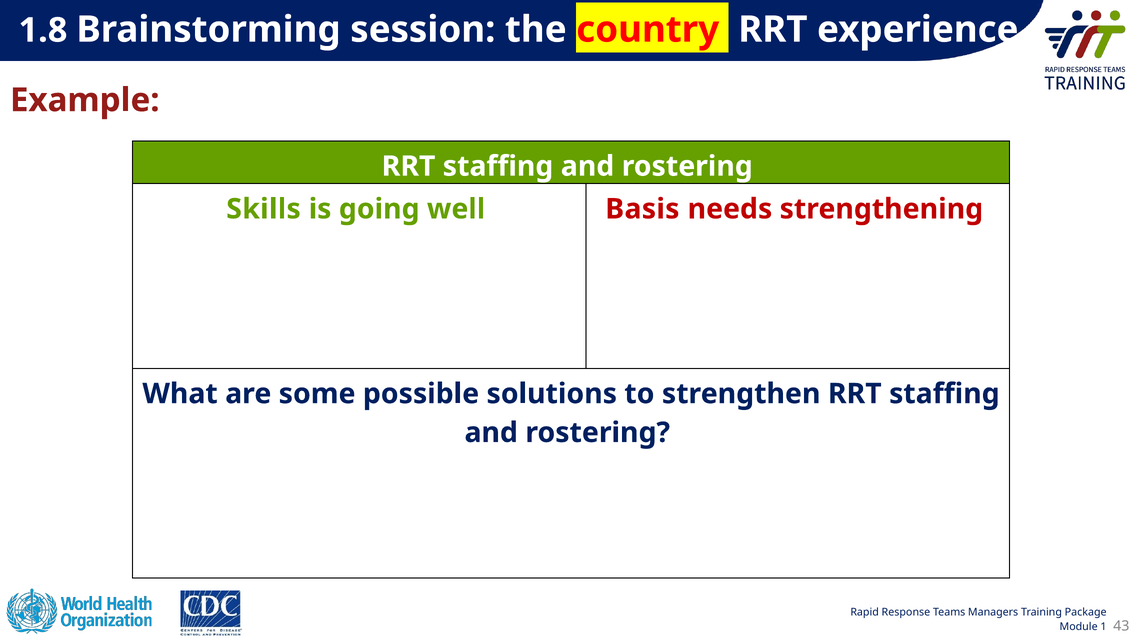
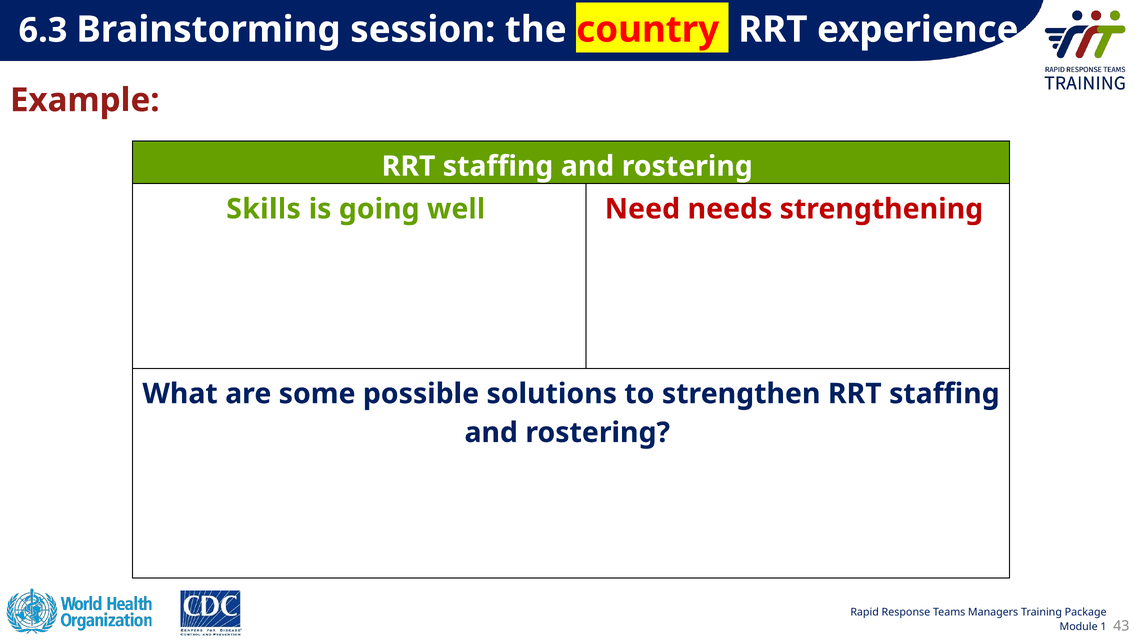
1.8: 1.8 -> 6.3
Basis: Basis -> Need
